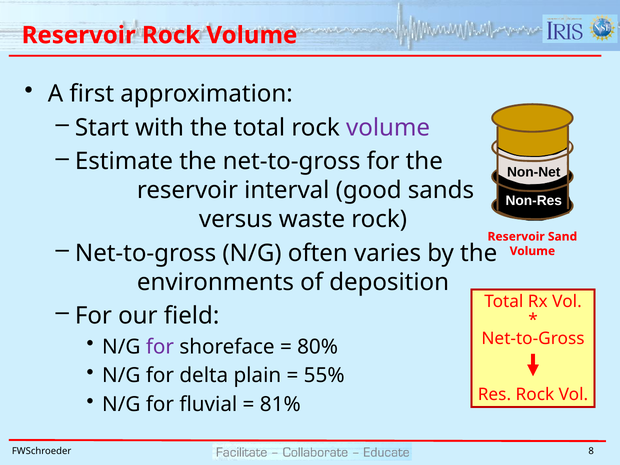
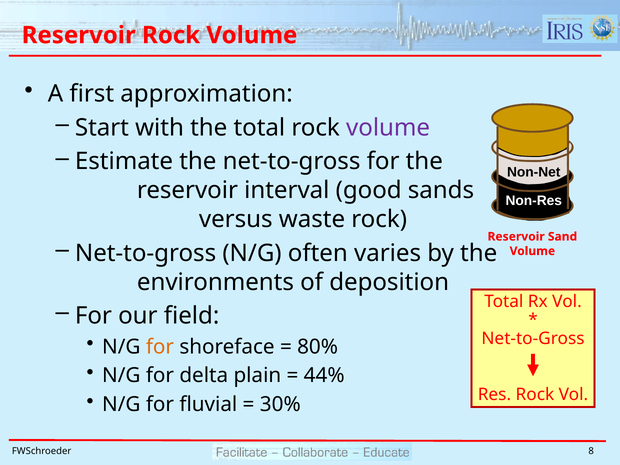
for at (160, 347) colour: purple -> orange
55%: 55% -> 44%
81%: 81% -> 30%
